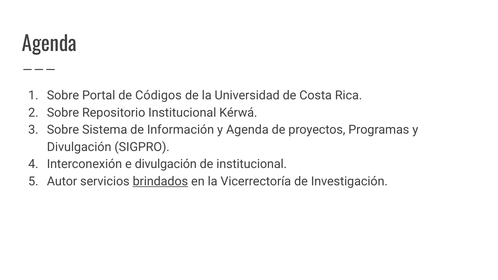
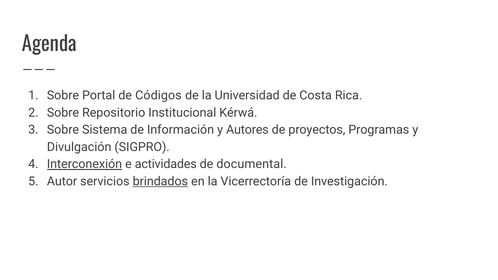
y Agenda: Agenda -> Autores
Interconexión underline: none -> present
e divulgación: divulgación -> actividades
de institucional: institucional -> documental
